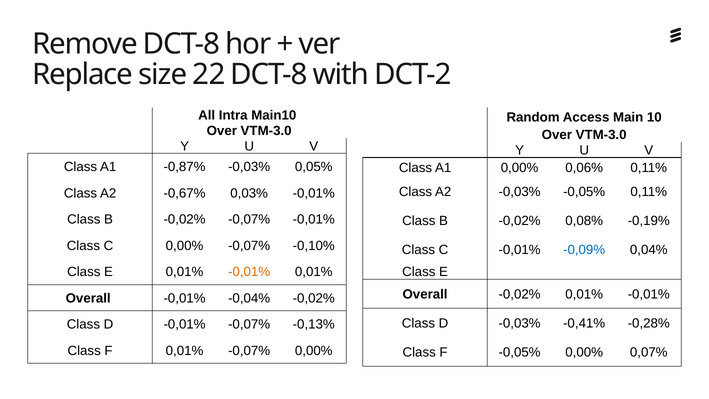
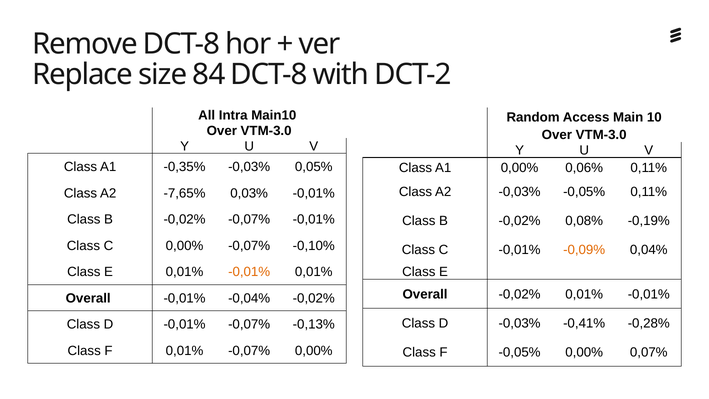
22: 22 -> 84
-0,87%: -0,87% -> -0,35%
-0,67%: -0,67% -> -7,65%
-0,09% colour: blue -> orange
